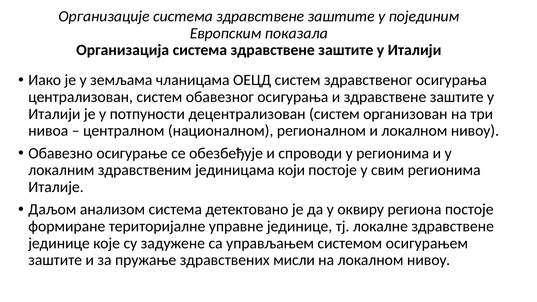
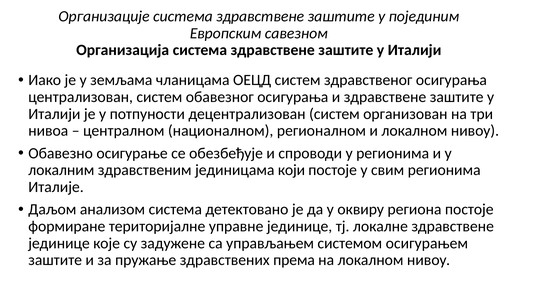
показала: показала -> савезном
мисли: мисли -> према
